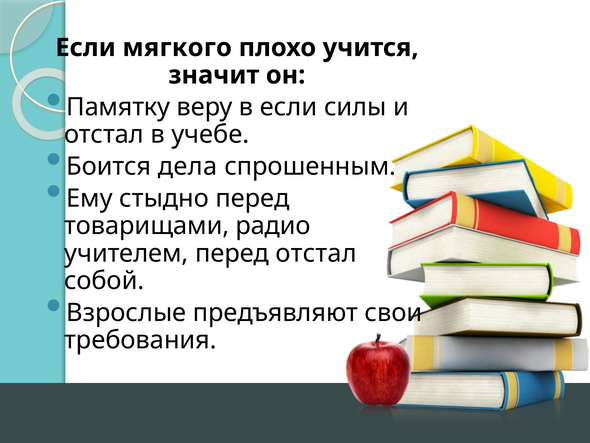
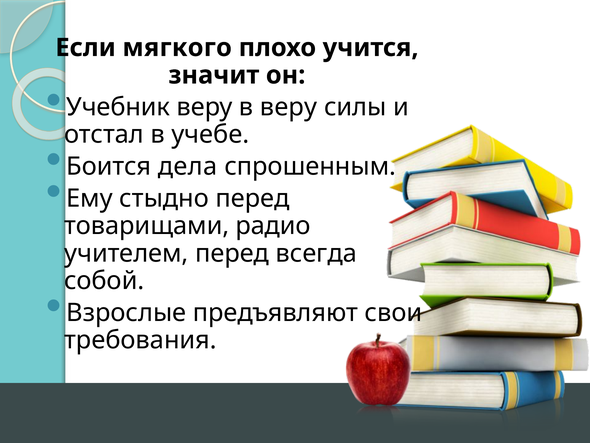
Памятку: Памятку -> Учебник
в если: если -> веру
перед отстал: отстал -> всегда
